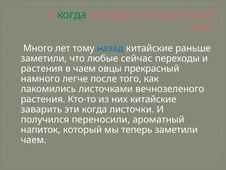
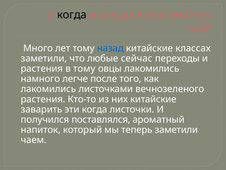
когда at (72, 15) colour: green -> black
нам раньше: раньше -> учитель
китайские раньше: раньше -> классах
в чаем: чаем -> тому
овцы прекрасный: прекрасный -> лакомились
переносили: переносили -> поставлялся
